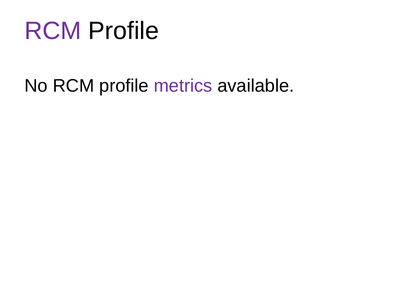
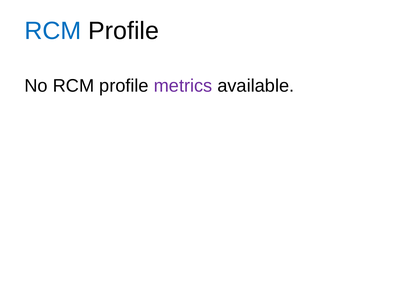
RCM at (53, 31) colour: purple -> blue
